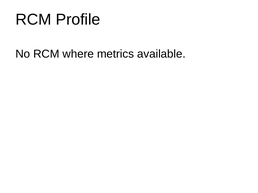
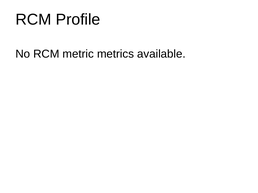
where: where -> metric
